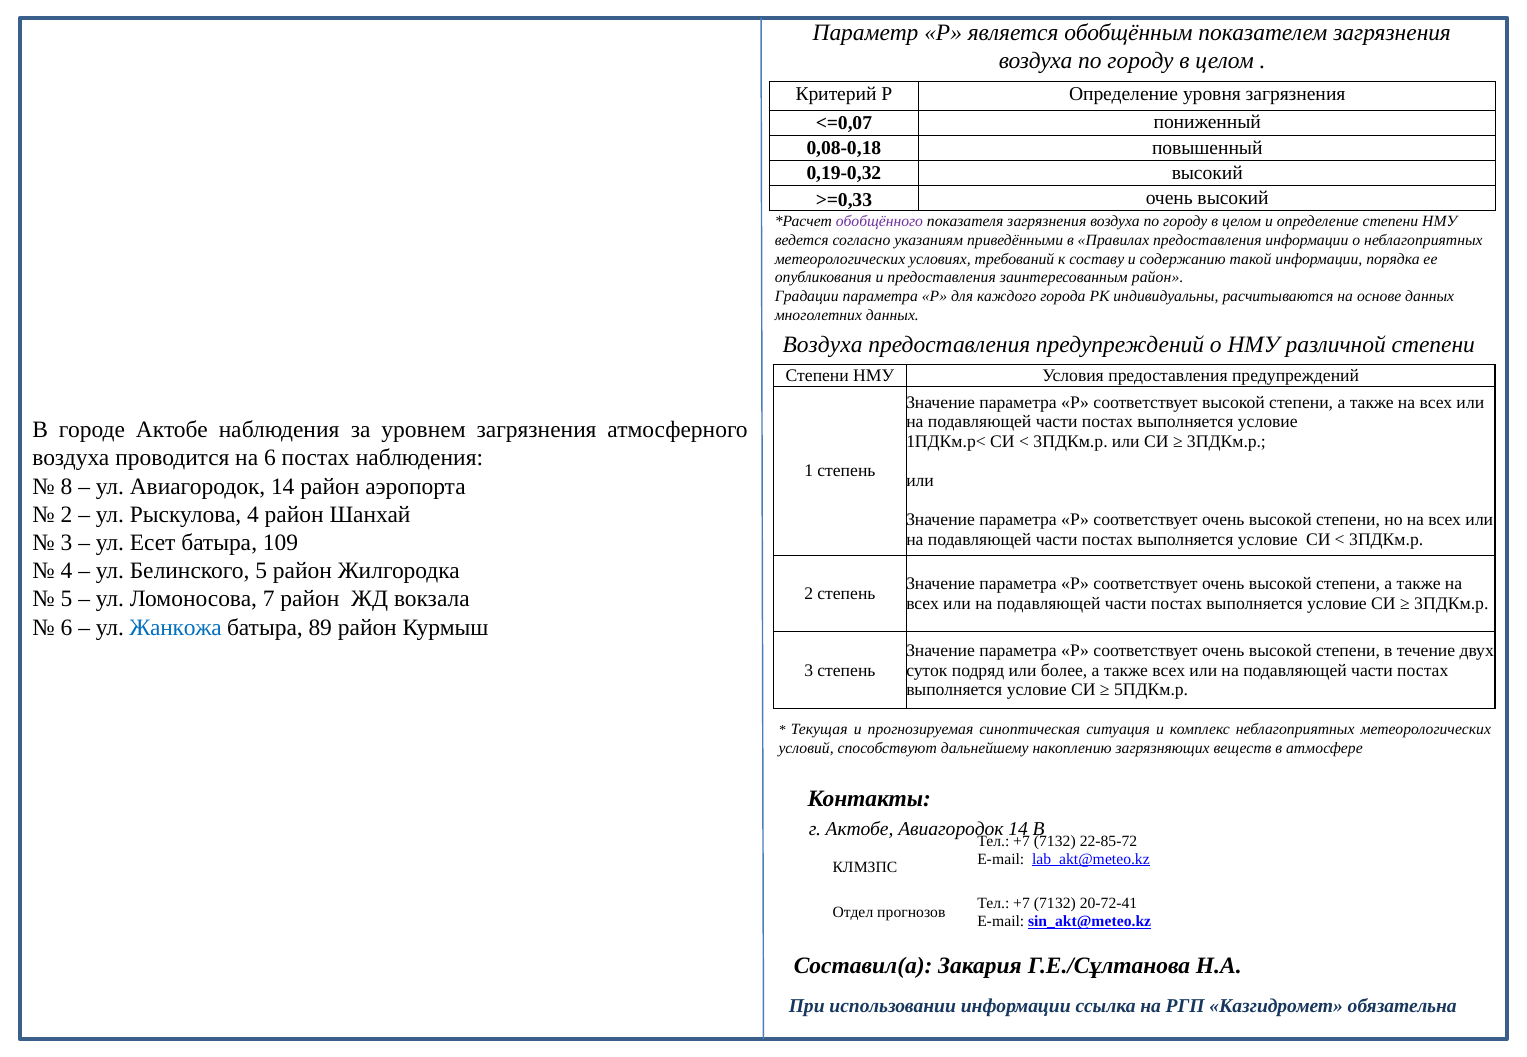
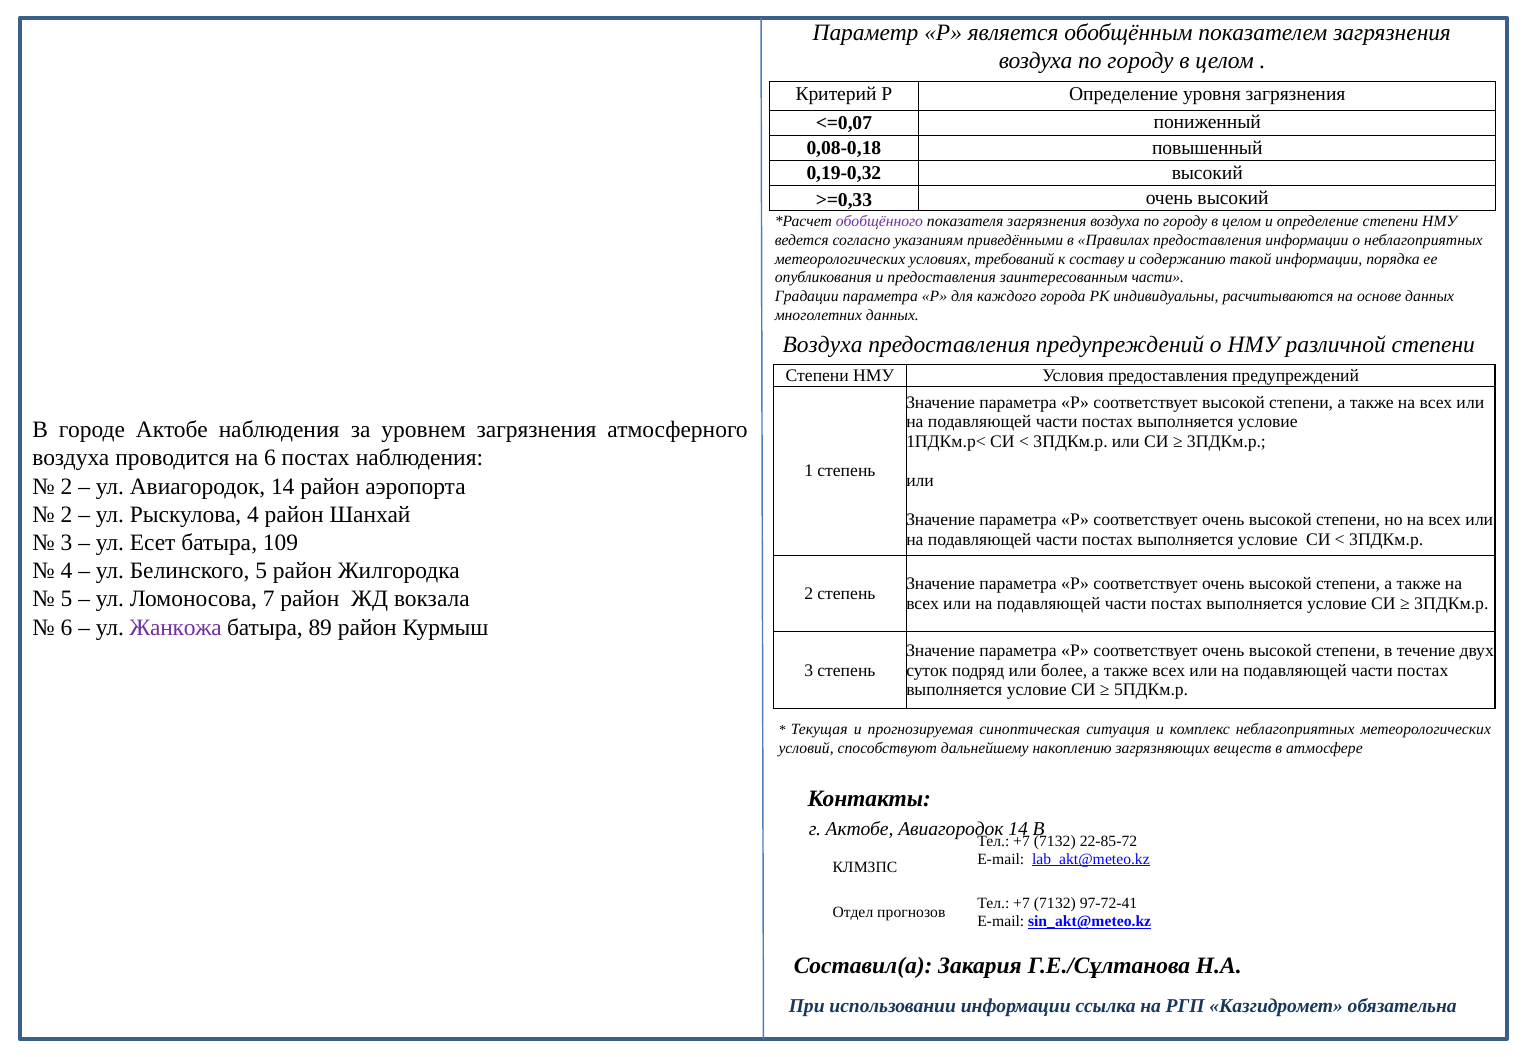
заинтересованным район: район -> части
8 at (67, 486): 8 -> 2
Жанкожа colour: blue -> purple
20-72-41: 20-72-41 -> 97-72-41
